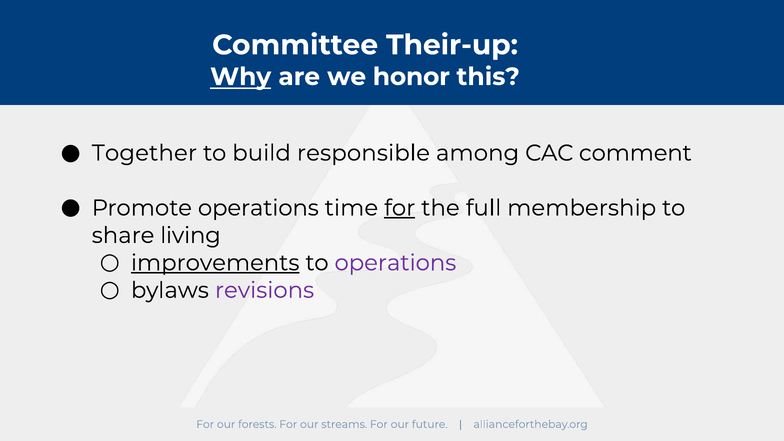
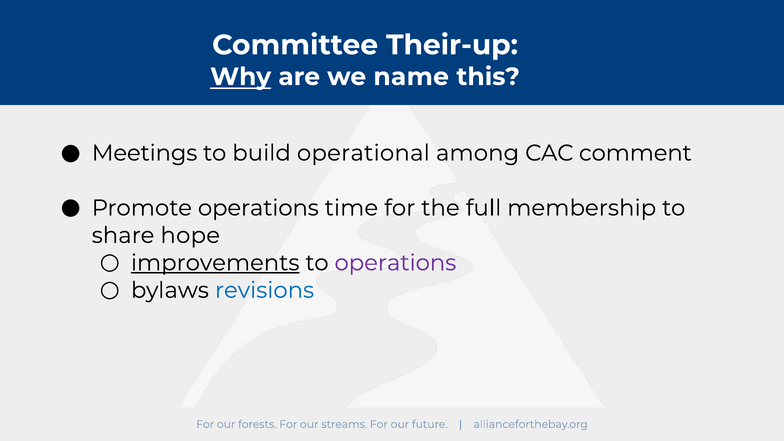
honor: honor -> name
Together: Together -> Meetings
responsible: responsible -> operational
for at (400, 208) underline: present -> none
living: living -> hope
revisions colour: purple -> blue
